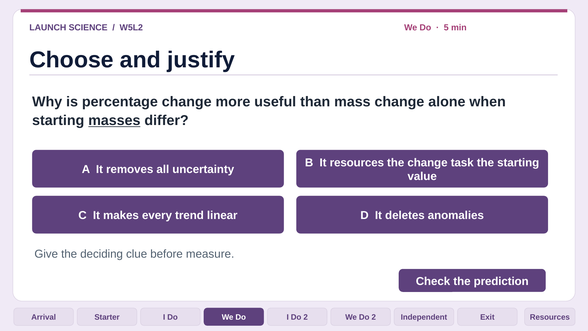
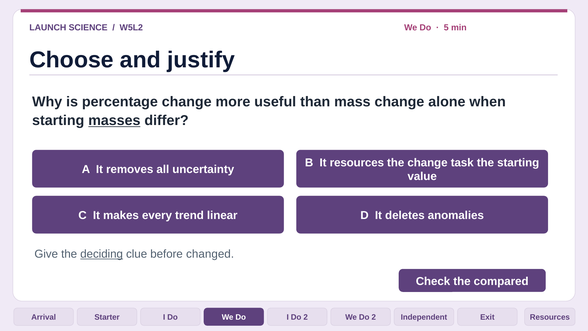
deciding underline: none -> present
measure: measure -> changed
prediction: prediction -> compared
